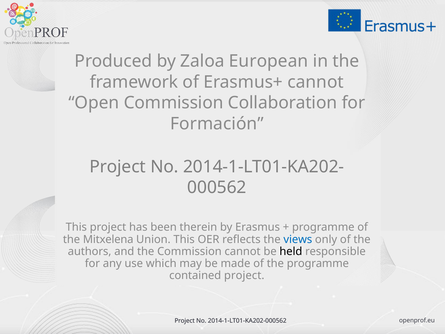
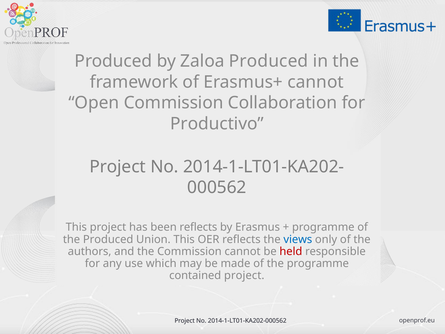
Zaloa European: European -> Produced
Formación: Formación -> Productivo
been therein: therein -> reflects
the Mitxelena: Mitxelena -> Produced
held colour: black -> red
